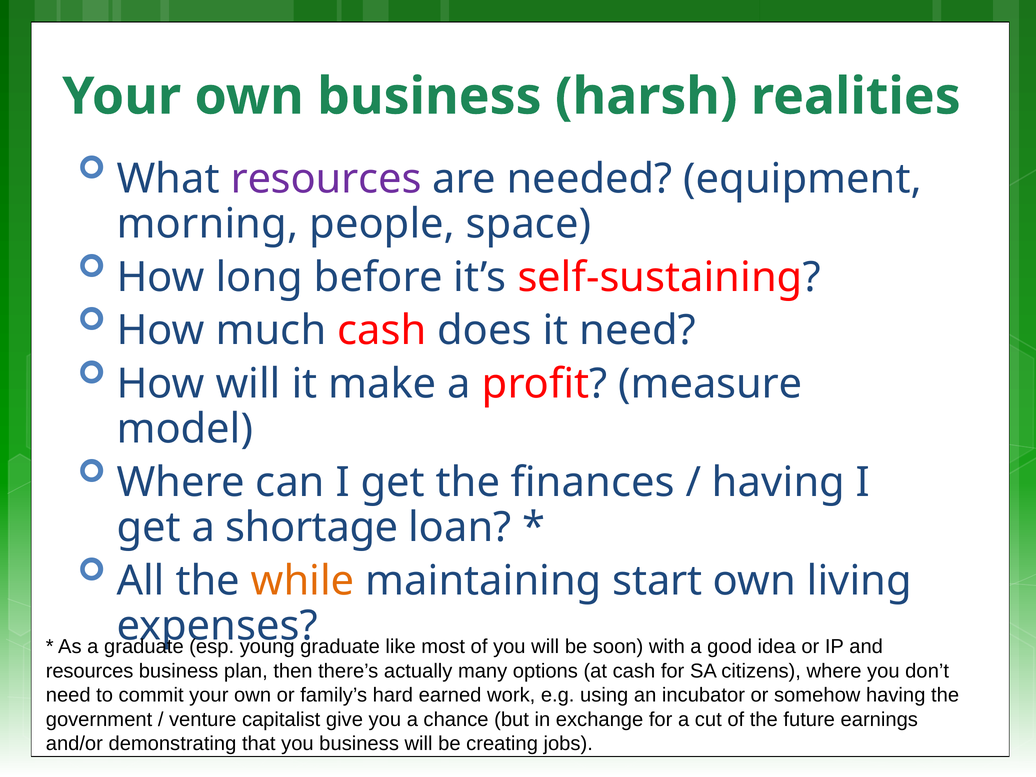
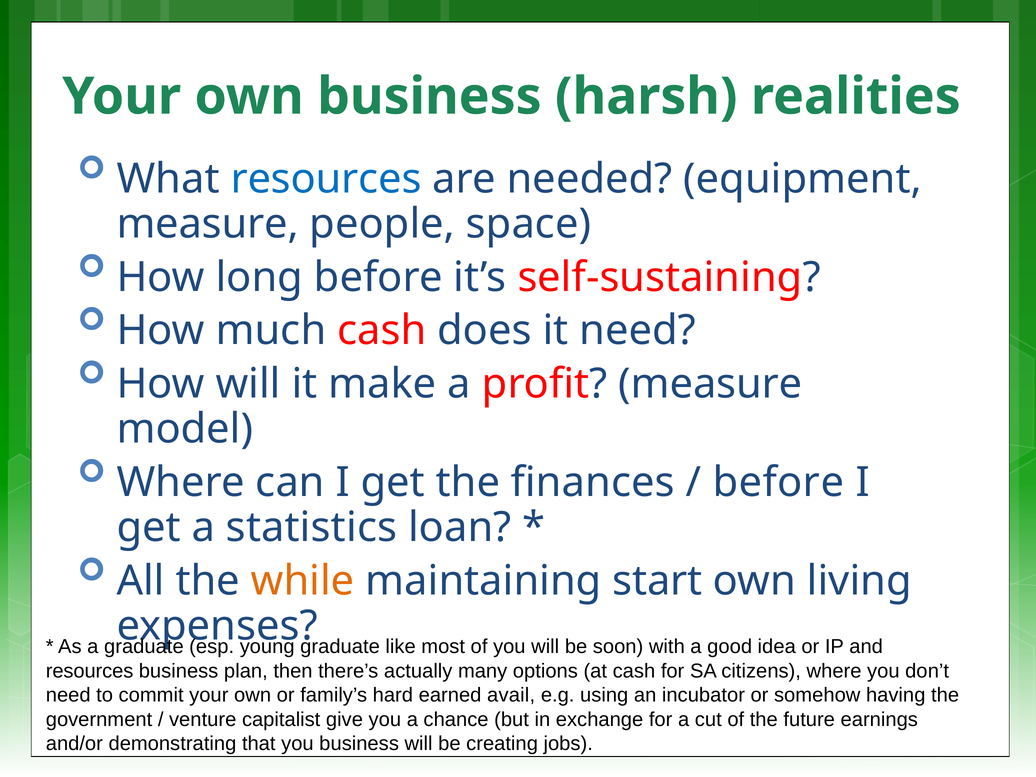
resources at (326, 179) colour: purple -> blue
morning at (208, 224): morning -> measure
having at (778, 482): having -> before
shortage: shortage -> statistics
work: work -> avail
